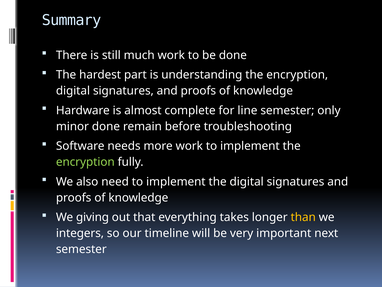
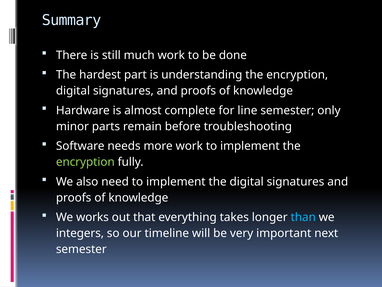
minor done: done -> parts
giving: giving -> works
than colour: yellow -> light blue
